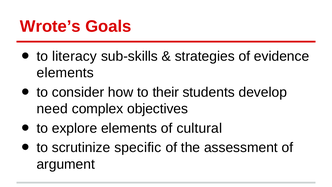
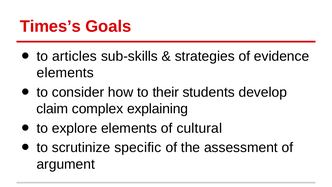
Wrote’s: Wrote’s -> Times’s
literacy: literacy -> articles
need: need -> claim
objectives: objectives -> explaining
